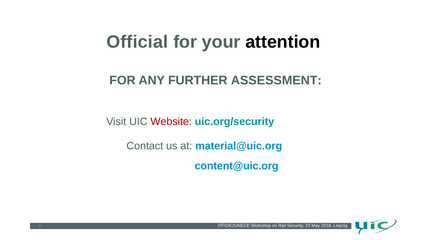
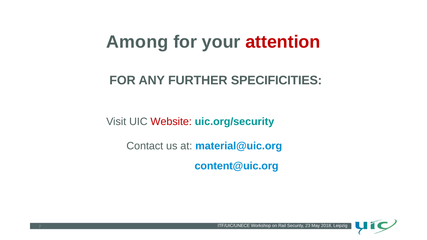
Official: Official -> Among
attention colour: black -> red
ASSESSMENT: ASSESSMENT -> SPECIFICITIES
